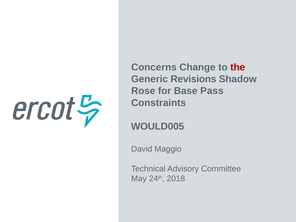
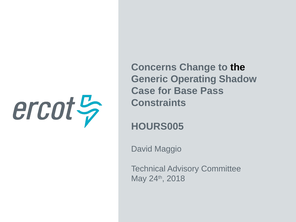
the colour: red -> black
Revisions: Revisions -> Operating
Rose: Rose -> Case
WOULD005: WOULD005 -> HOURS005
